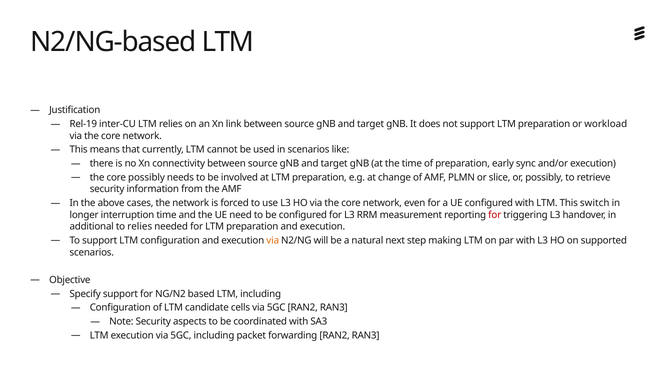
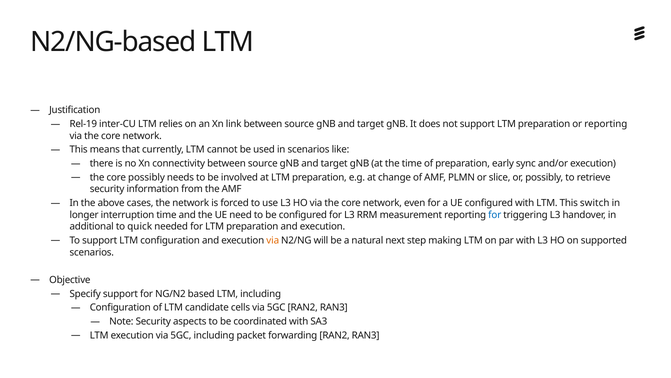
or workload: workload -> reporting
for at (495, 215) colour: red -> blue
to relies: relies -> quick
